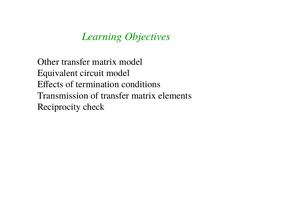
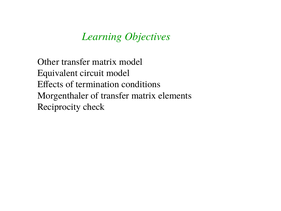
Transmission: Transmission -> Morgenthaler
